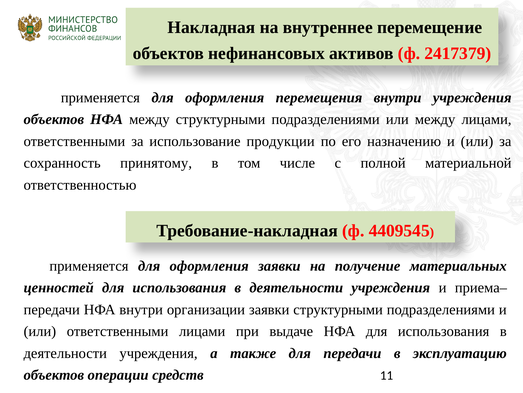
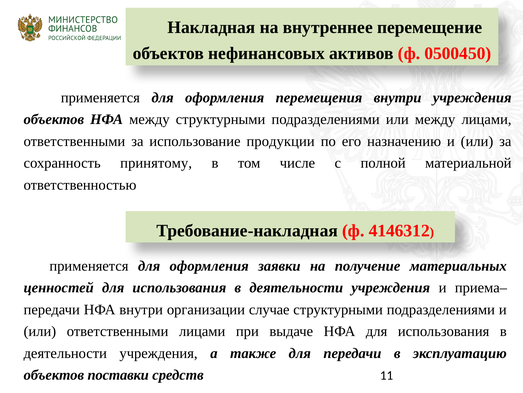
2417379: 2417379 -> 0500450
4409545: 4409545 -> 4146312
организации заявки: заявки -> случае
операции: операции -> поставки
